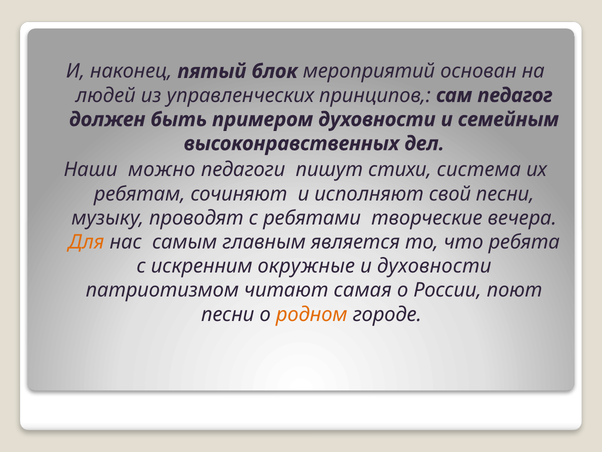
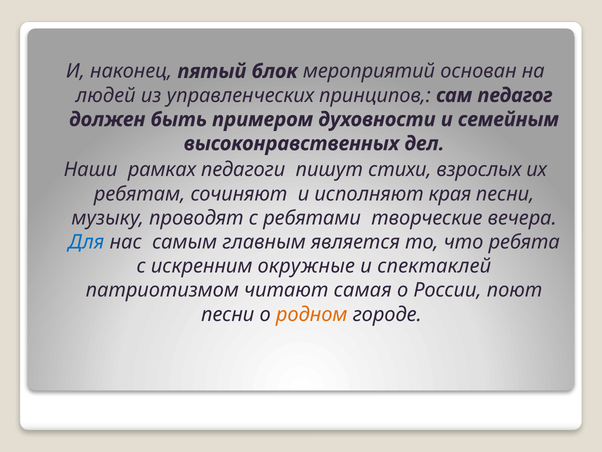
можно: можно -> рамках
система: система -> взрослых
свой: свой -> края
Для colour: orange -> blue
и духовности: духовности -> спектаклей
